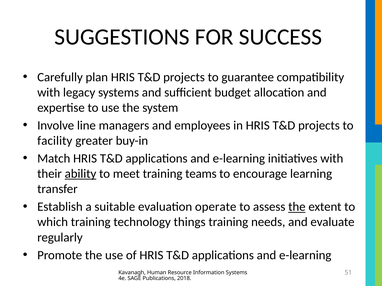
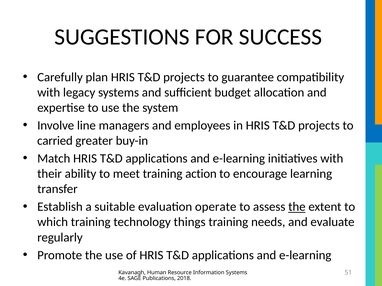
facility: facility -> carried
ability underline: present -> none
teams: teams -> action
